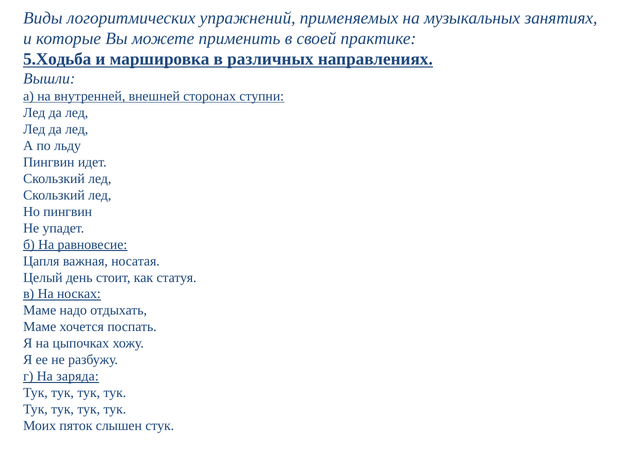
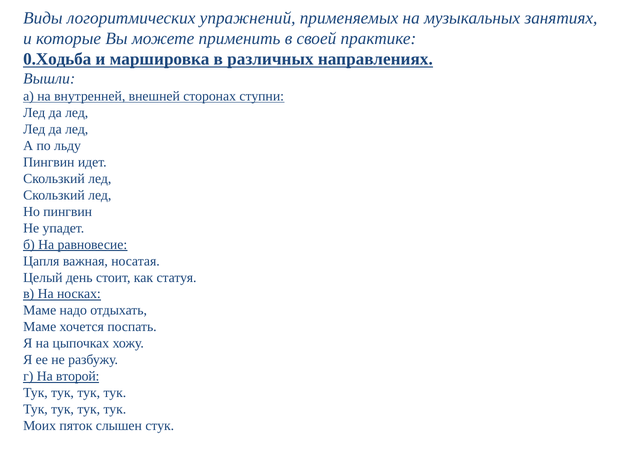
5.Ходьба: 5.Ходьба -> 0.Ходьба
заряда: заряда -> второй
